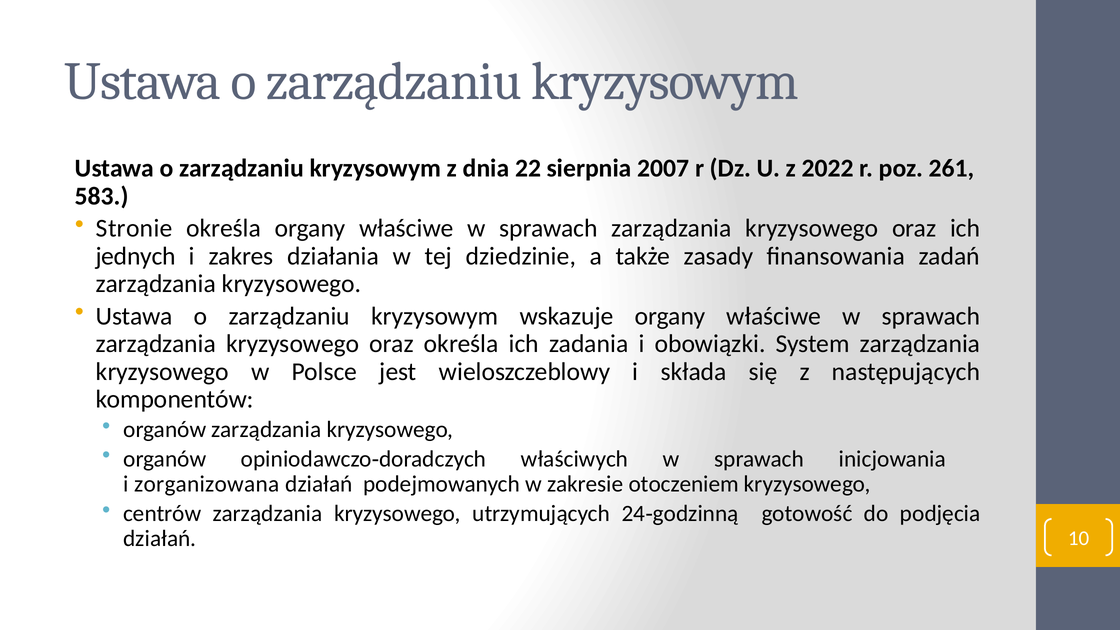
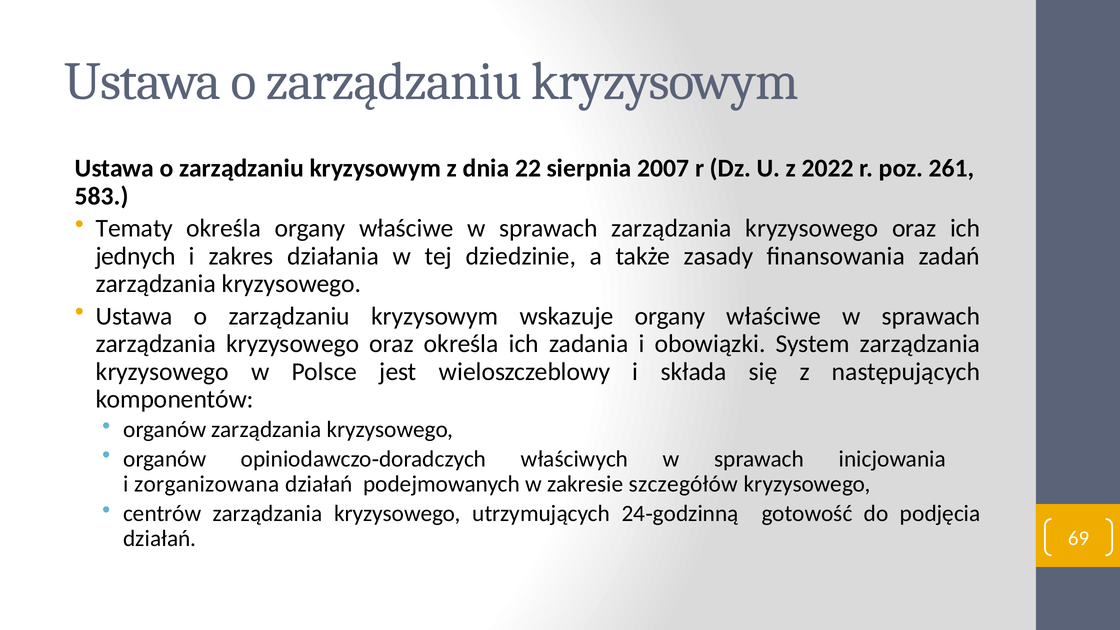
Stronie: Stronie -> Tematy
otoczeniem: otoczeniem -> szczegółów
10: 10 -> 69
